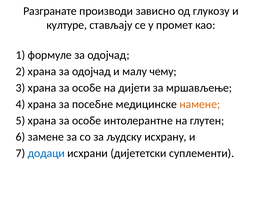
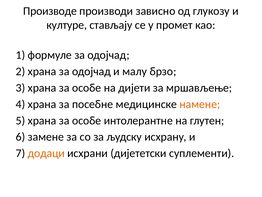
Разгранате: Разгранате -> Производе
чему: чему -> брзо
додаци colour: blue -> orange
